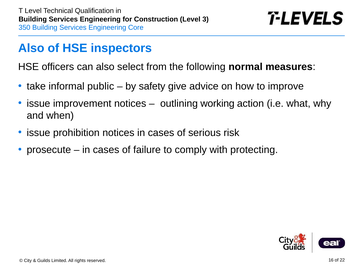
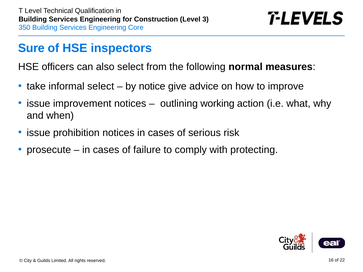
Also at (31, 48): Also -> Sure
informal public: public -> select
safety: safety -> notice
